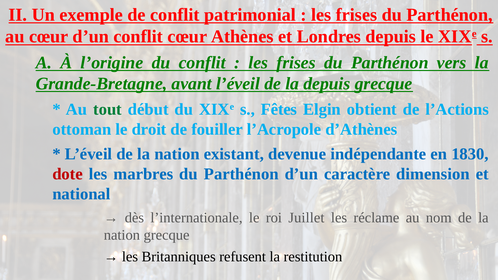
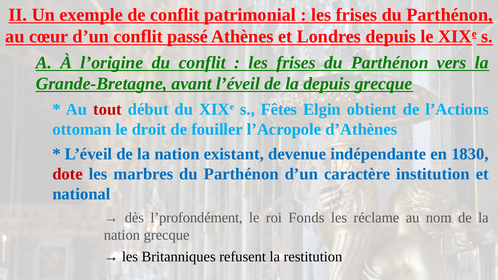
conflit cœur: cœur -> passé
tout colour: green -> red
dimension: dimension -> institution
l’internationale: l’internationale -> l’profondément
Juillet: Juillet -> Fonds
